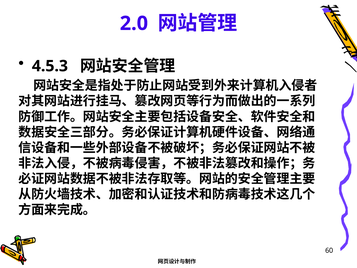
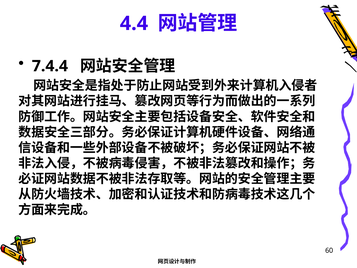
2.0: 2.0 -> 4.4
4.5.3: 4.5.3 -> 7.4.4
